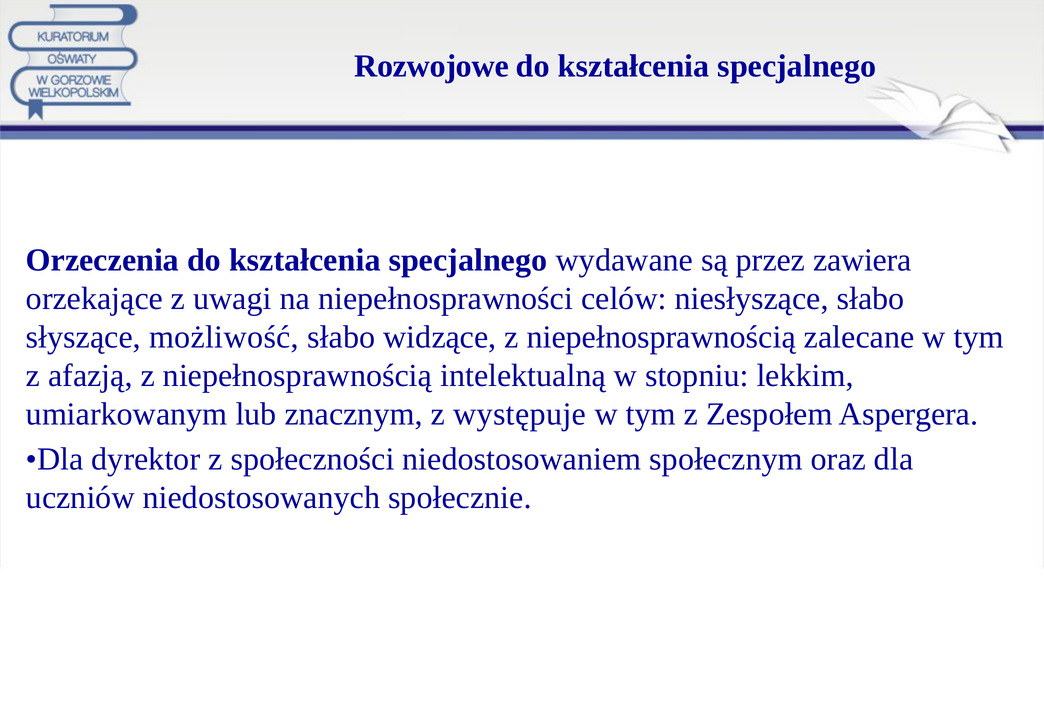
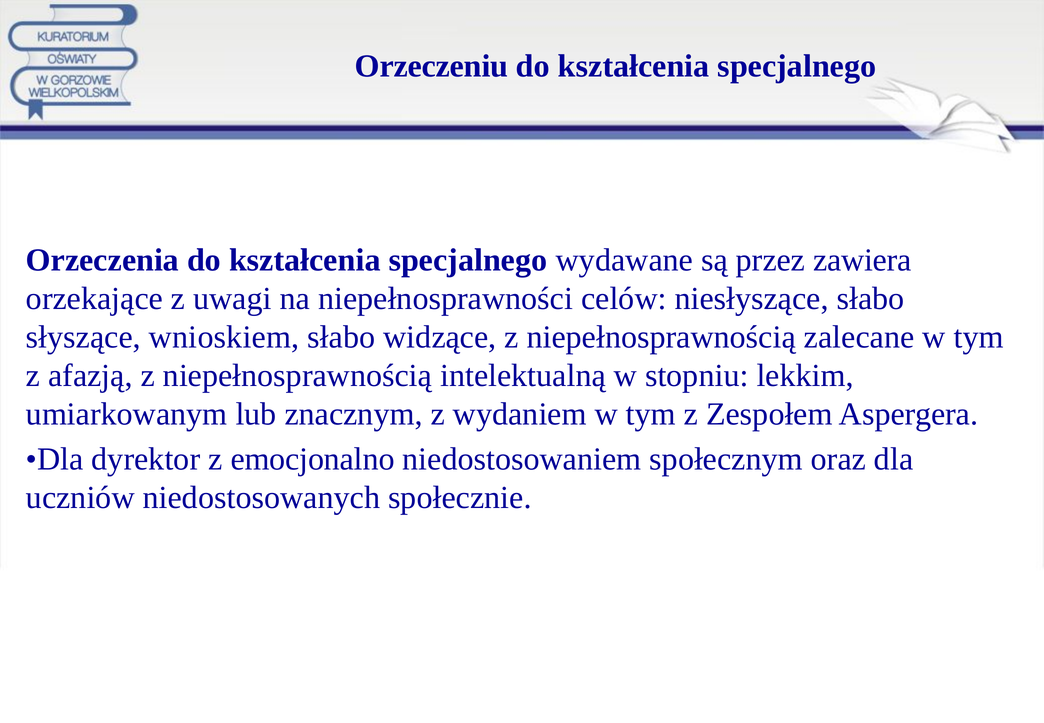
Rozwojowe: Rozwojowe -> Orzeczeniu
możliwość: możliwość -> wnioskiem
występuje: występuje -> wydaniem
społeczności: społeczności -> emocjonalno
